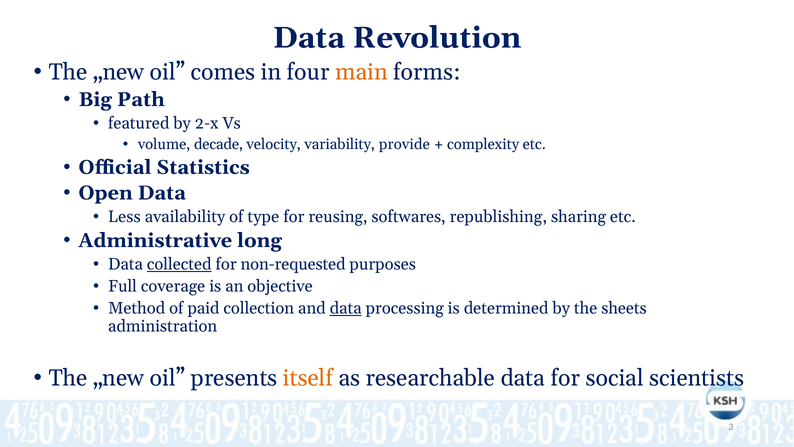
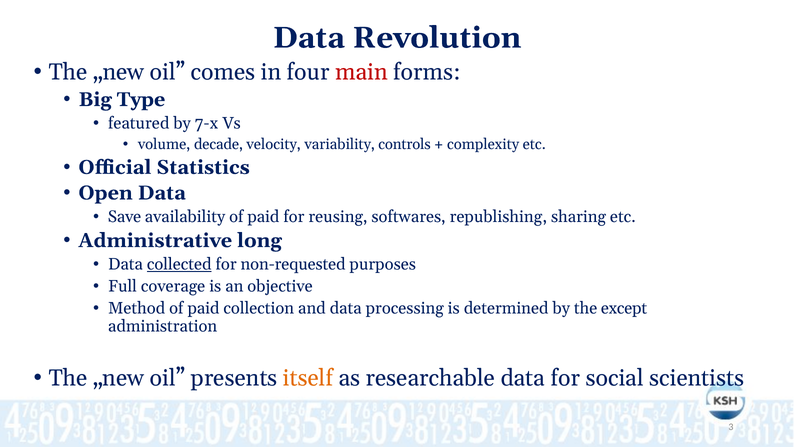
main colour: orange -> red
Path: Path -> Type
2-x: 2-x -> 7-x
provide: provide -> controls
Less: Less -> Save
availability of type: type -> paid
data at (346, 308) underline: present -> none
sheets: sheets -> except
